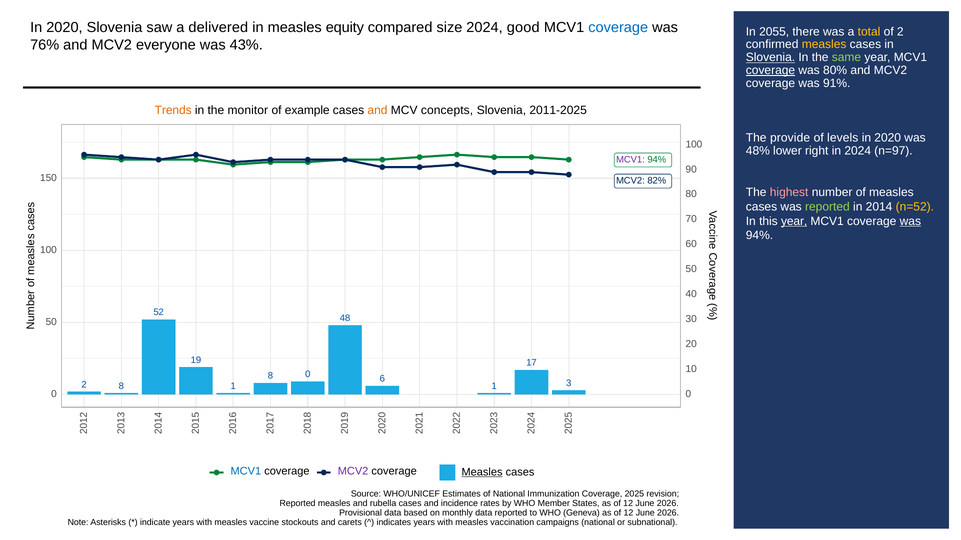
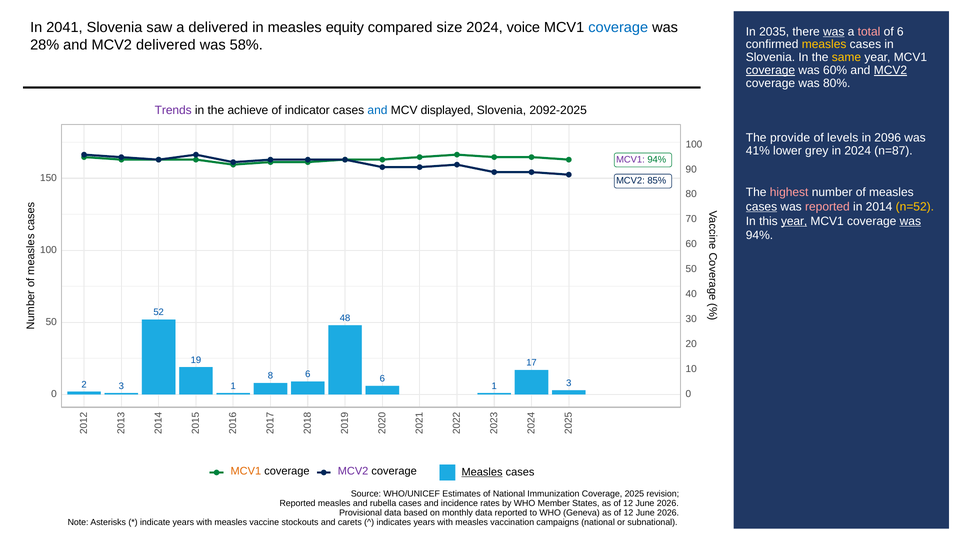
2020 at (64, 28): 2020 -> 2041
good: good -> voice
2055: 2055 -> 2035
was at (834, 32) underline: none -> present
total colour: yellow -> pink
of 2: 2 -> 6
76%: 76% -> 28%
MCV2 everyone: everyone -> delivered
43%: 43% -> 58%
Slovenia at (770, 58) underline: present -> none
same colour: light green -> yellow
80%: 80% -> 60%
MCV2 at (890, 70) underline: none -> present
91%: 91% -> 80%
Trends colour: orange -> purple
monitor: monitor -> achieve
example: example -> indicator
and at (377, 110) colour: orange -> blue
concepts: concepts -> displayed
2011-2025: 2011-2025 -> 2092-2025
2020 at (888, 138): 2020 -> 2096
48%: 48% -> 41%
right: right -> grey
n=97: n=97 -> n=87
82%: 82% -> 85%
cases at (762, 207) underline: none -> present
reported at (827, 207) colour: light green -> pink
8 0: 0 -> 6
8 at (121, 386): 8 -> 3
MCV1 at (246, 471) colour: blue -> orange
